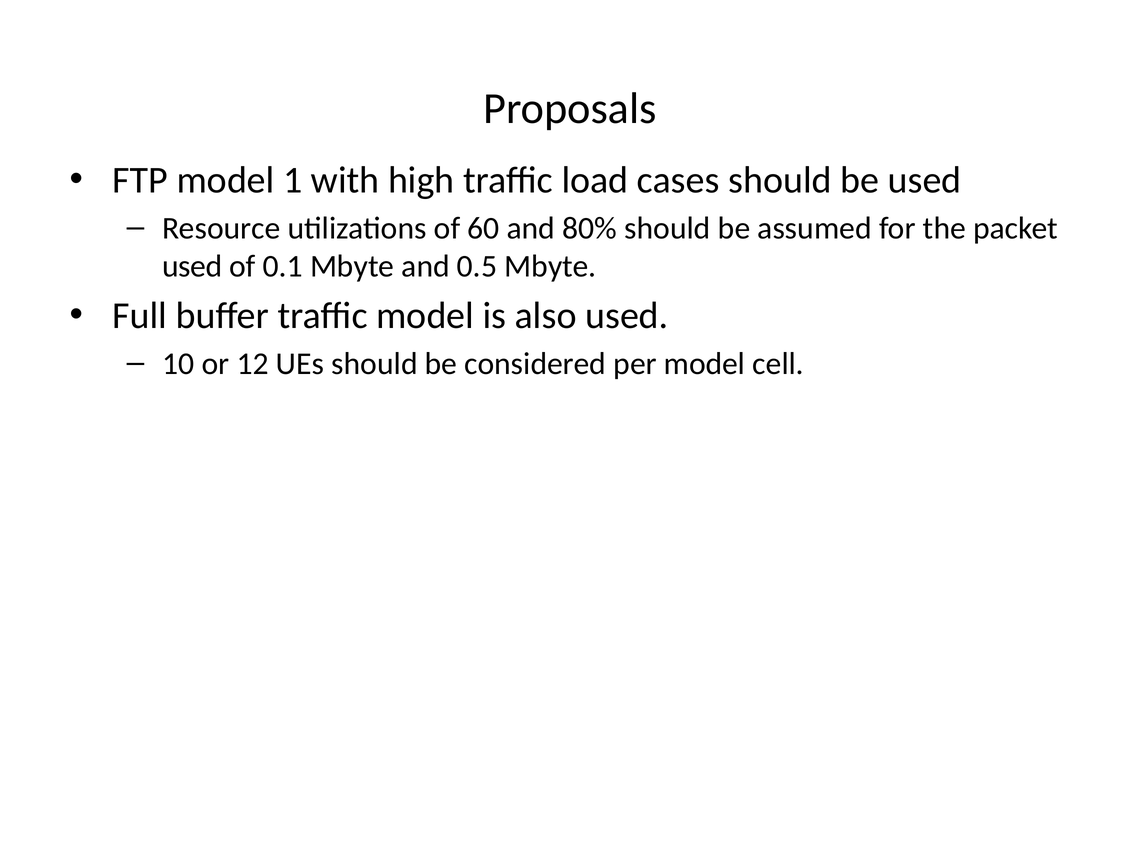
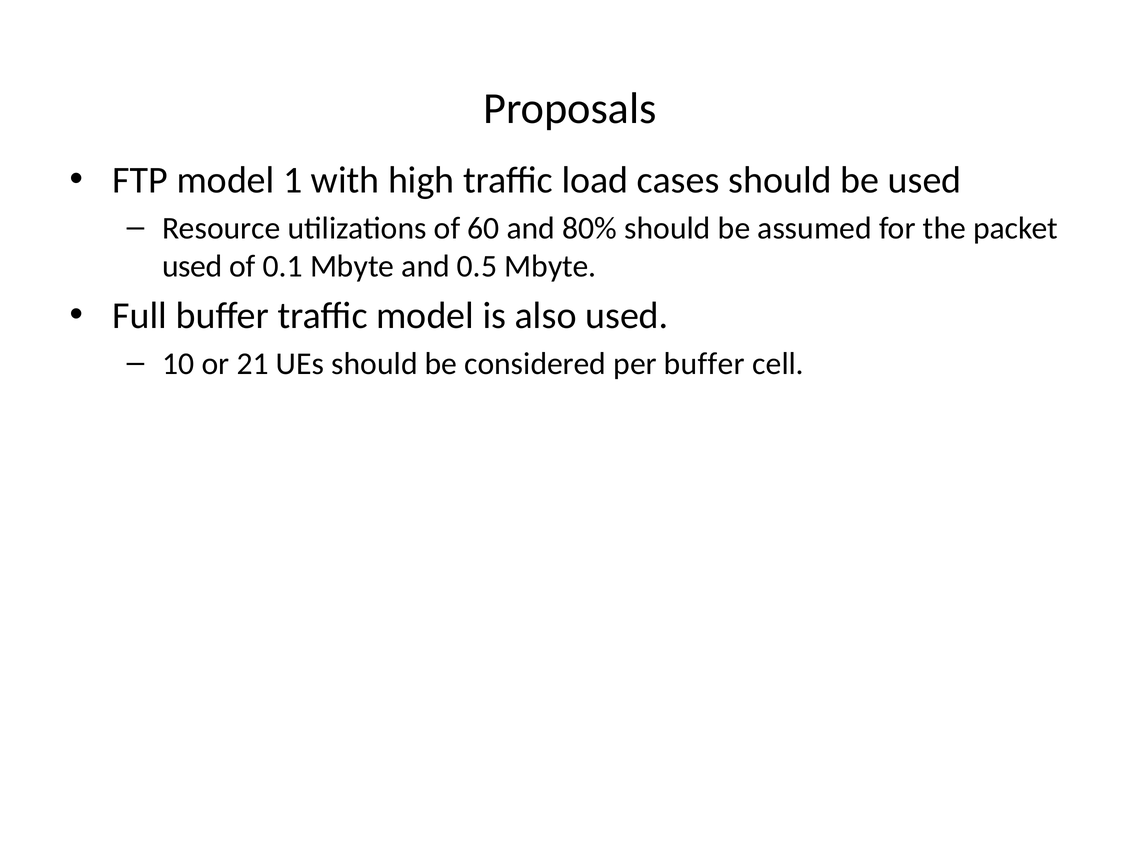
12: 12 -> 21
per model: model -> buffer
